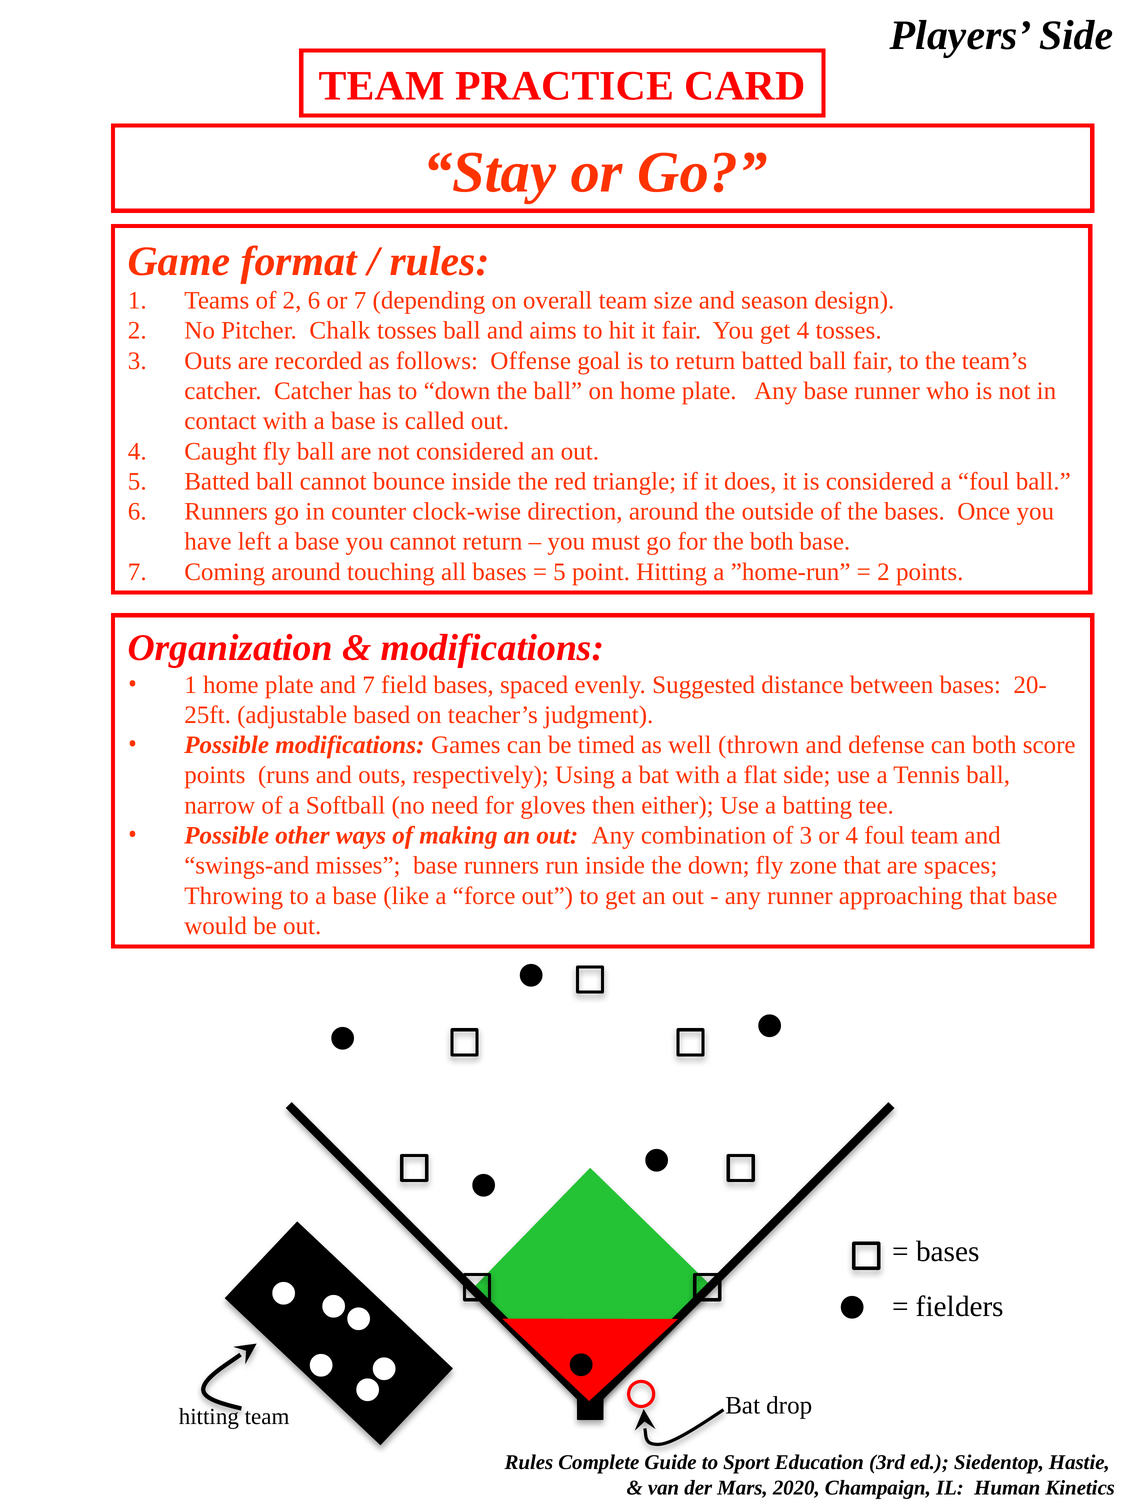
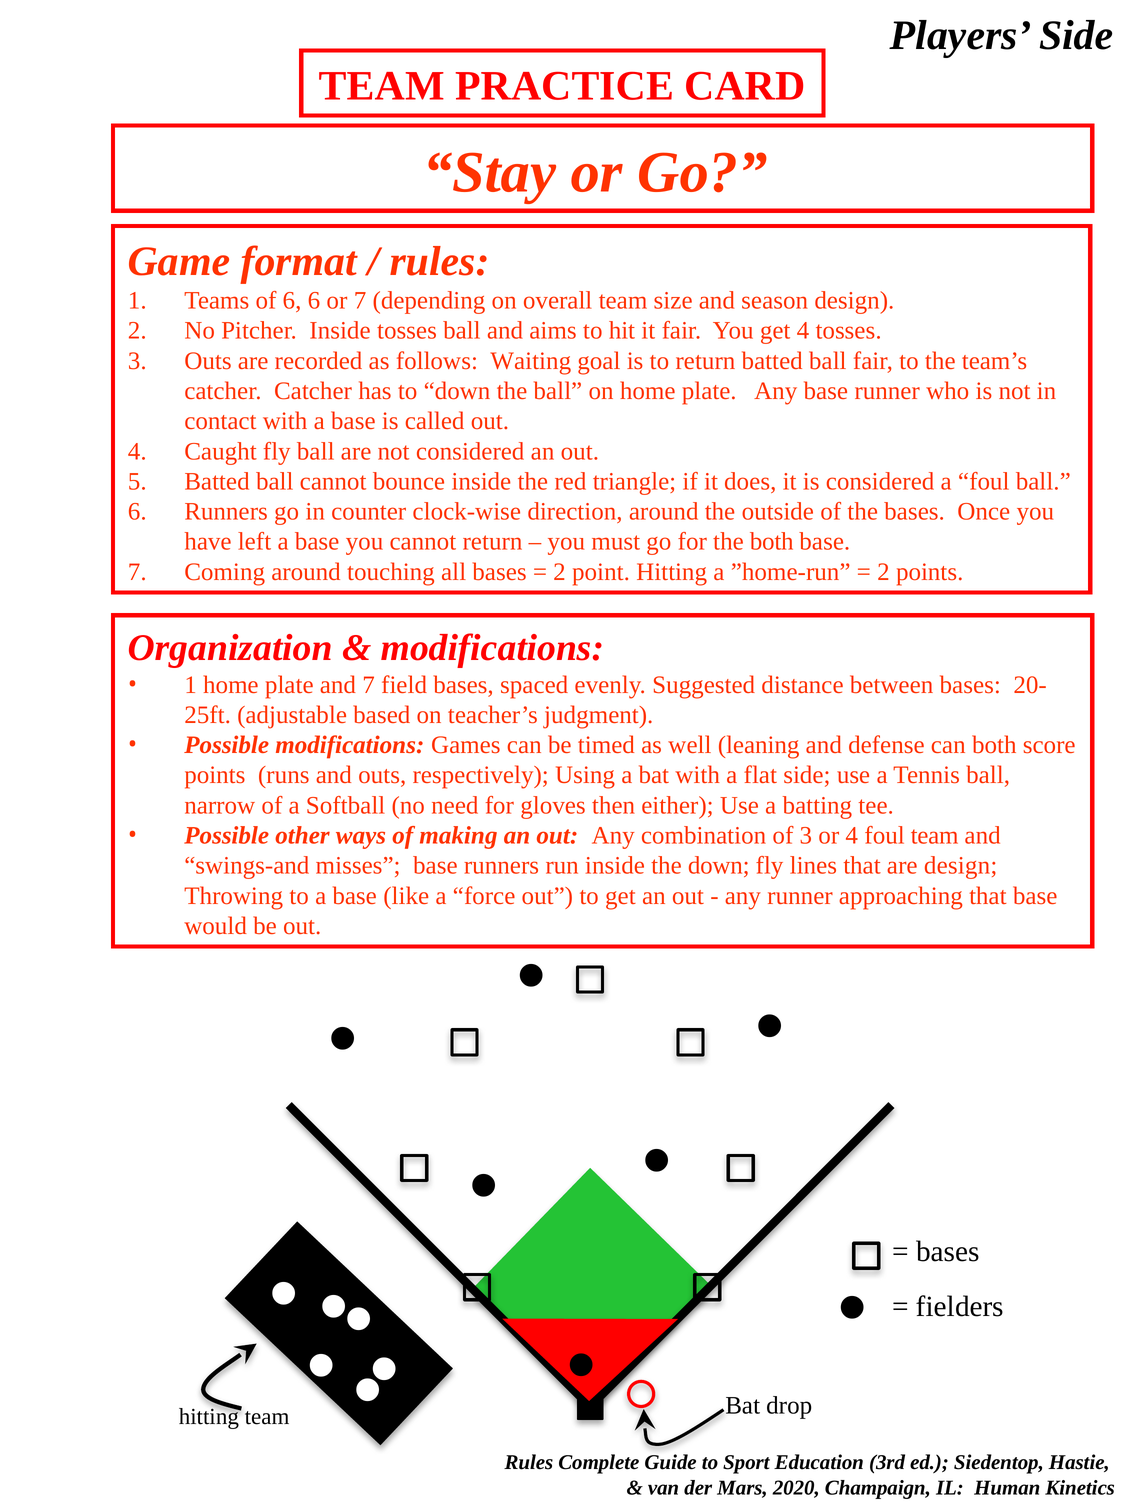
of 2: 2 -> 6
Pitcher Chalk: Chalk -> Inside
Offense: Offense -> Waiting
5 at (560, 572): 5 -> 2
thrown: thrown -> leaning
zone: zone -> lines
are spaces: spaces -> design
